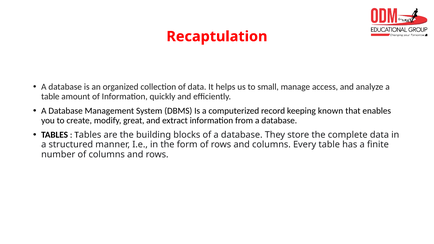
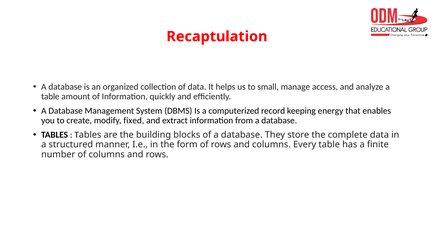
known: known -> energy
great: great -> fixed
